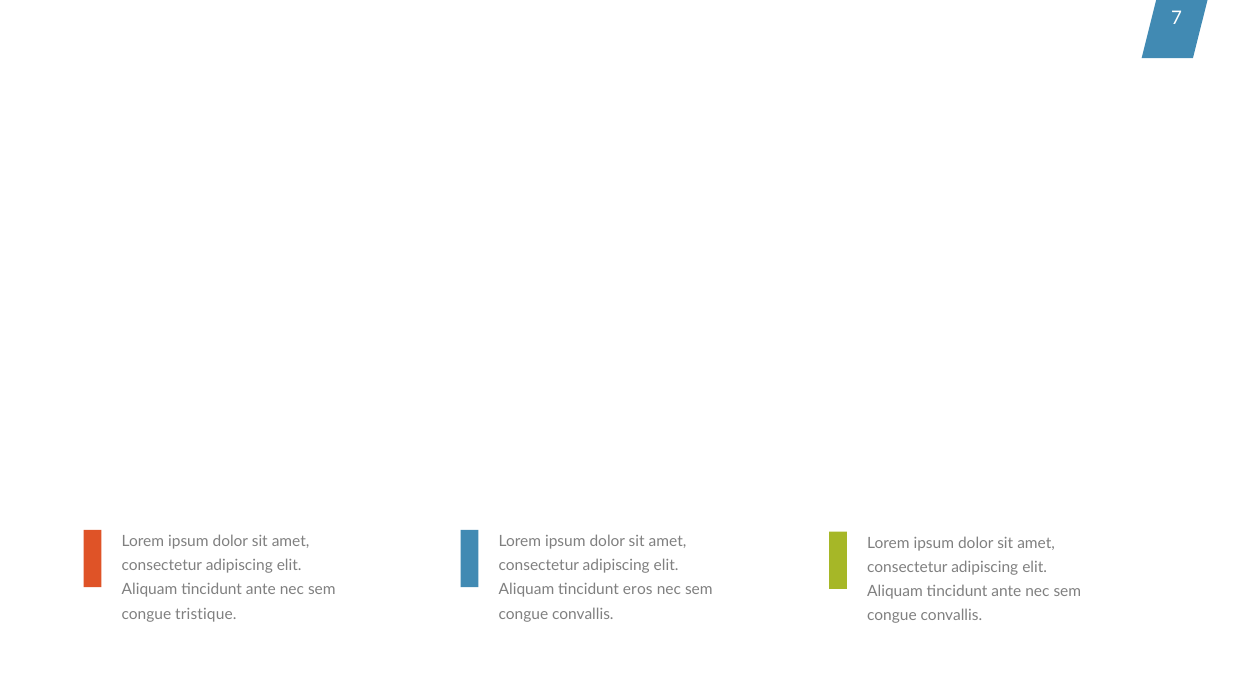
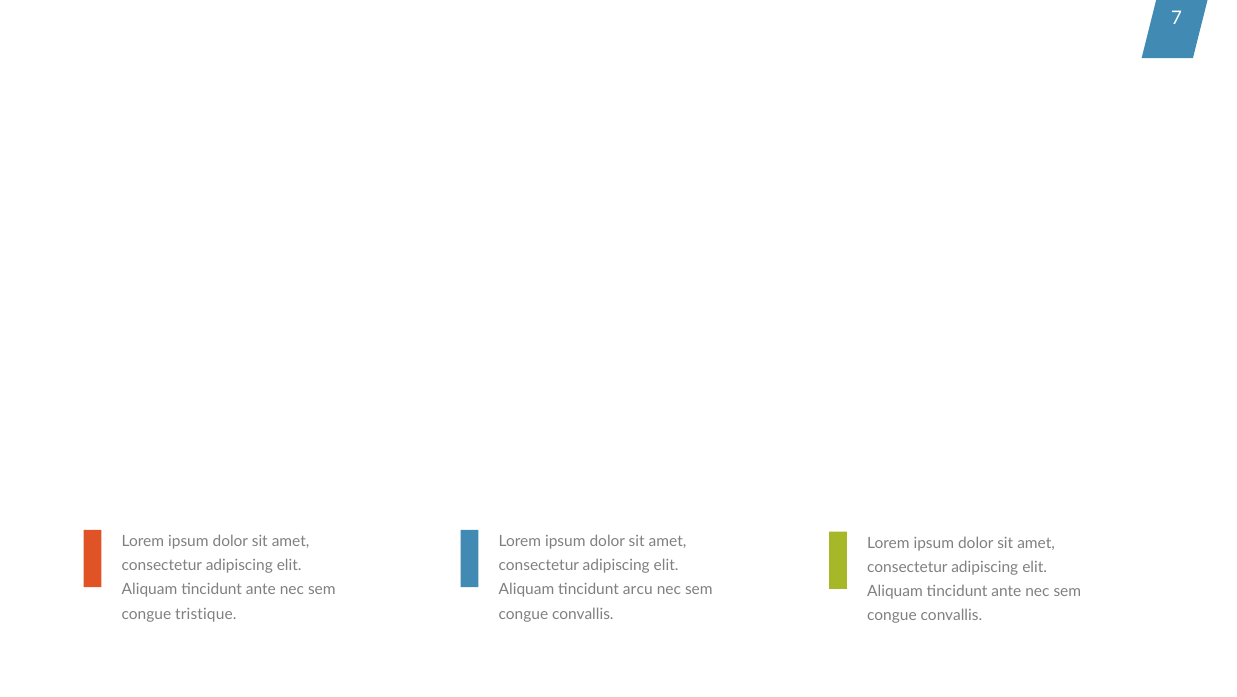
eros: eros -> arcu
